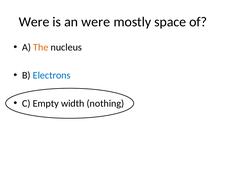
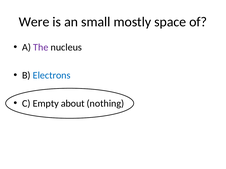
an were: were -> small
The colour: orange -> purple
width: width -> about
